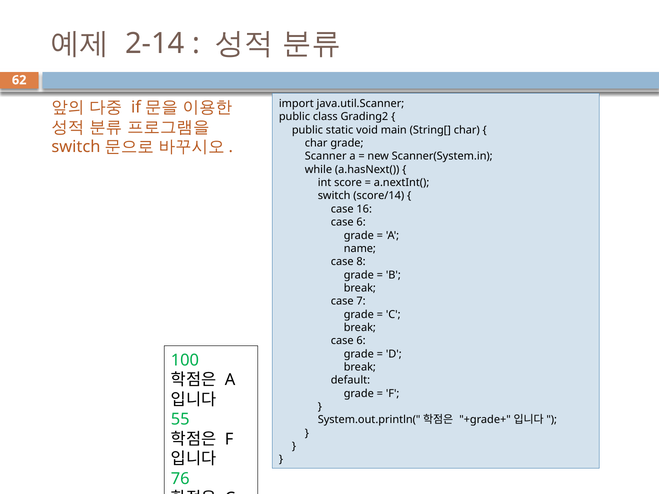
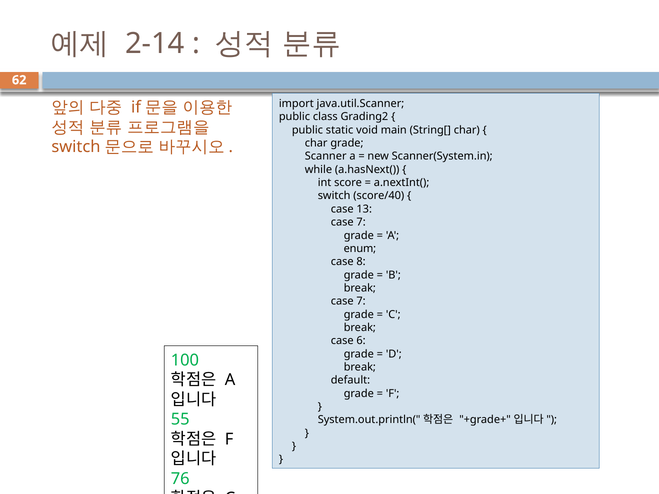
score/14: score/14 -> score/40
16: 16 -> 13
6 at (361, 222): 6 -> 7
name: name -> enum
